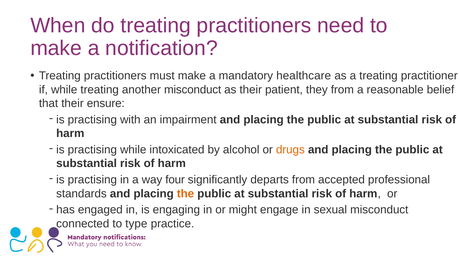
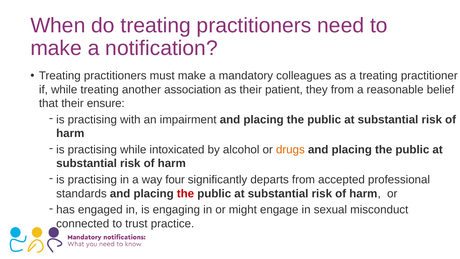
healthcare: healthcare -> colleagues
another misconduct: misconduct -> association
the at (186, 193) colour: orange -> red
type: type -> trust
